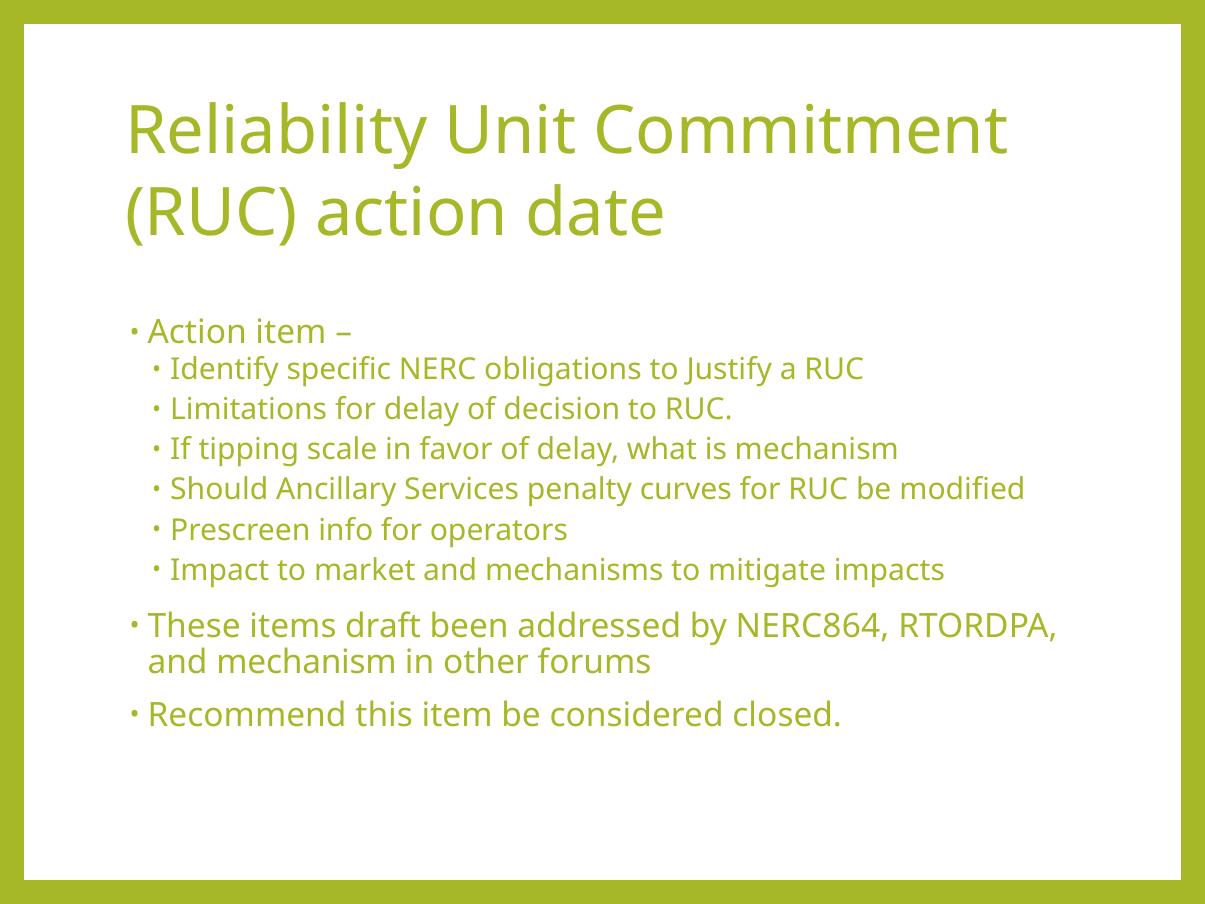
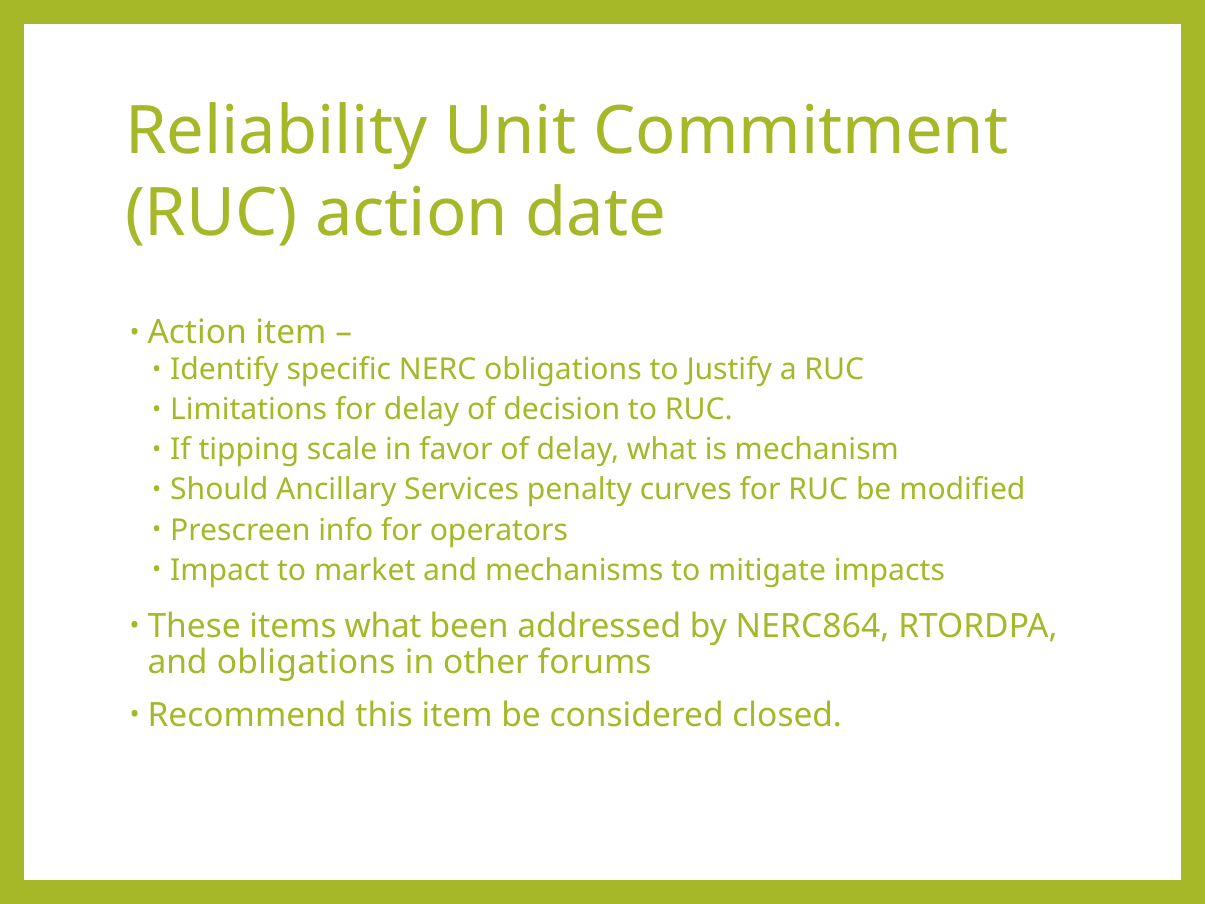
items draft: draft -> what
and mechanism: mechanism -> obligations
